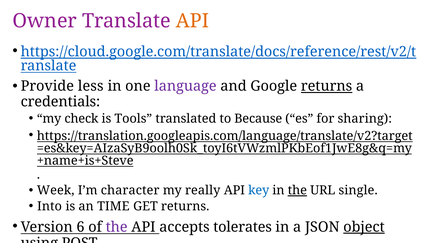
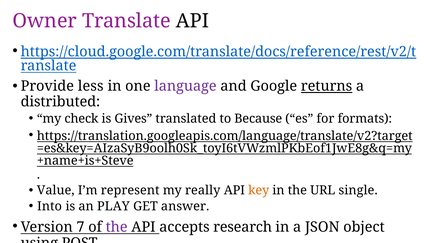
API at (193, 21) colour: orange -> black
credentials: credentials -> distributed
Tools: Tools -> Gives
sharing: sharing -> formats
Week: Week -> Value
character: character -> represent
key colour: blue -> orange
the at (297, 190) underline: present -> none
TIME: TIME -> PLAY
GET returns: returns -> answer
6: 6 -> 7
tolerates: tolerates -> research
object underline: present -> none
